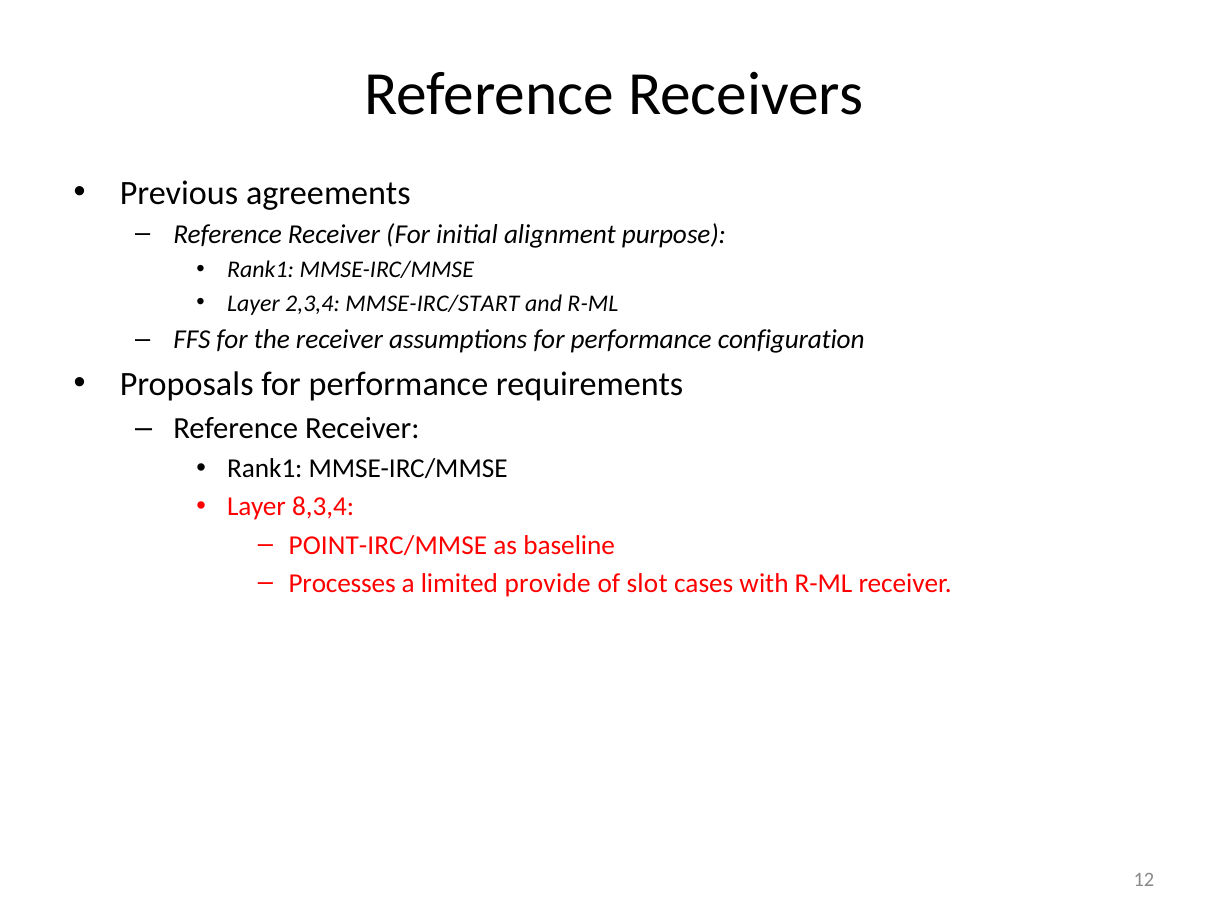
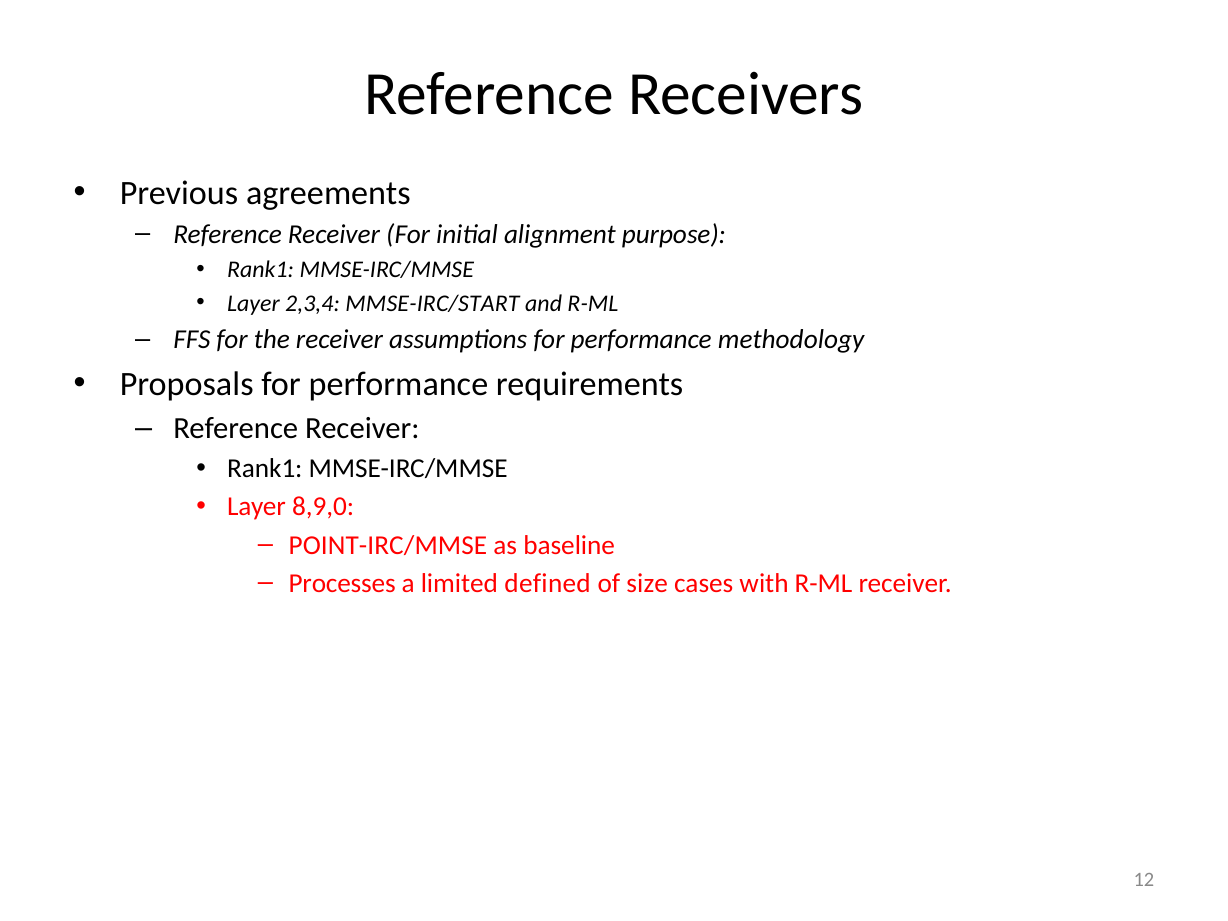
configuration: configuration -> methodology
8,3,4: 8,3,4 -> 8,9,0
provide: provide -> defined
slot: slot -> size
